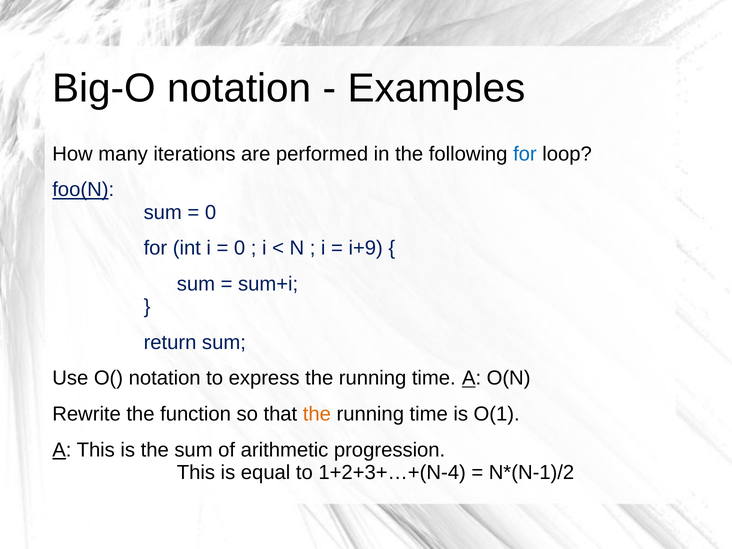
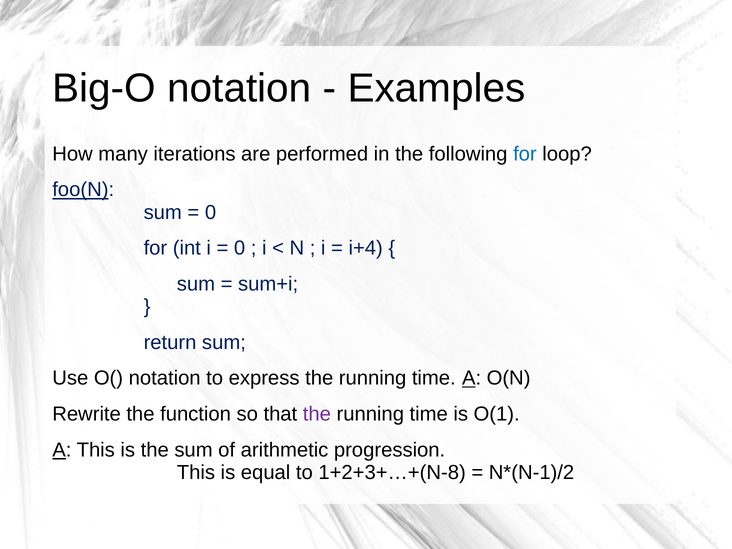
i+9: i+9 -> i+4
the at (317, 414) colour: orange -> purple
1+2+3+…+(N-4: 1+2+3+…+(N-4 -> 1+2+3+…+(N-8
